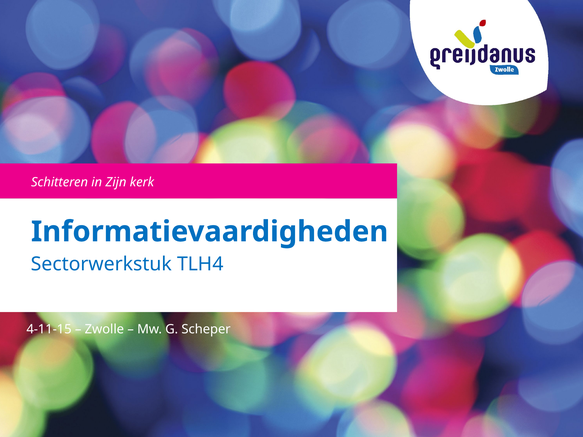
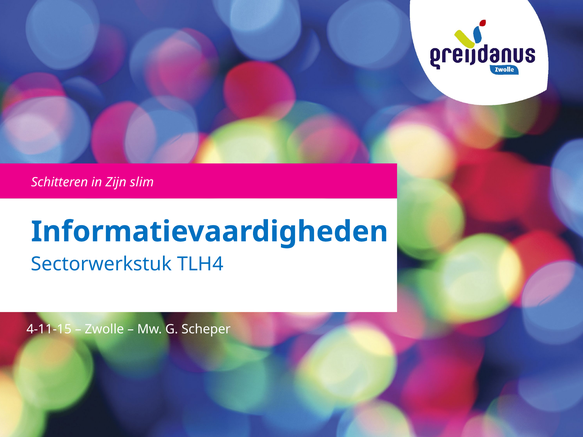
kerk: kerk -> slim
